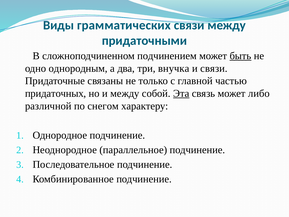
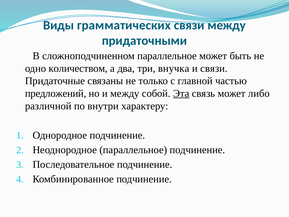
сложноподчиненном подчинением: подчинением -> параллельное
быть underline: present -> none
однородным: однородным -> количеством
придаточных: придаточных -> предложений
снегом: снегом -> внутри
